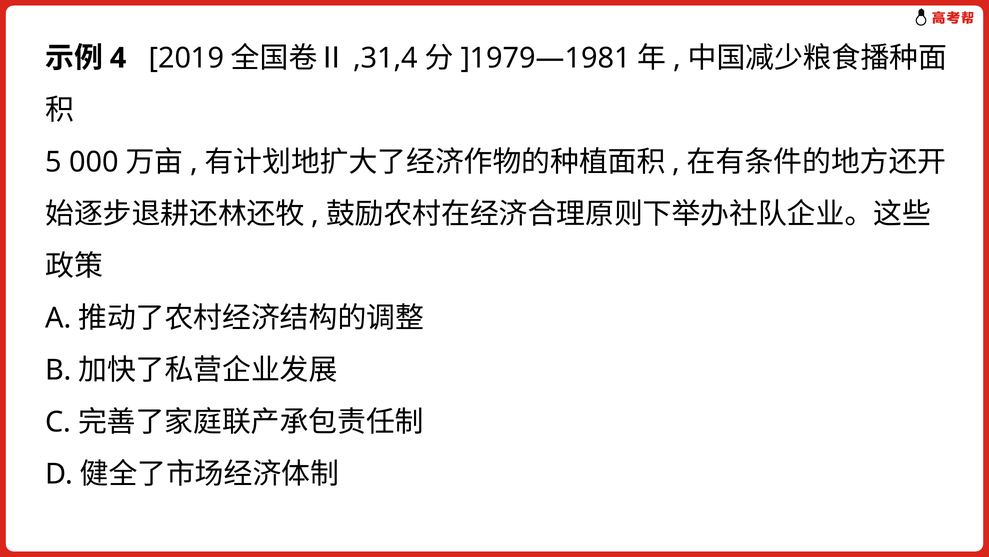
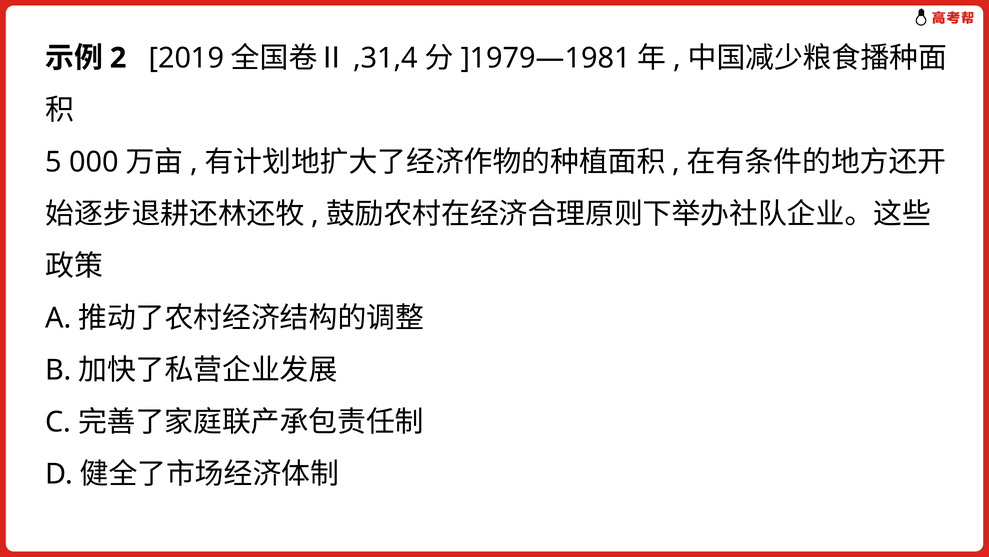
4: 4 -> 2
